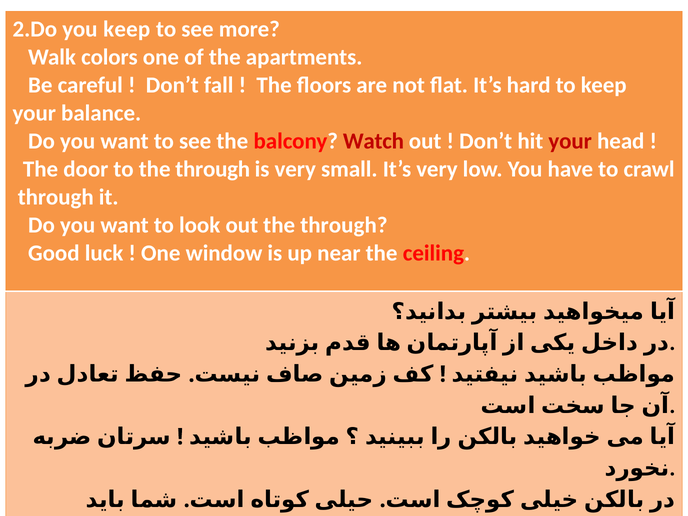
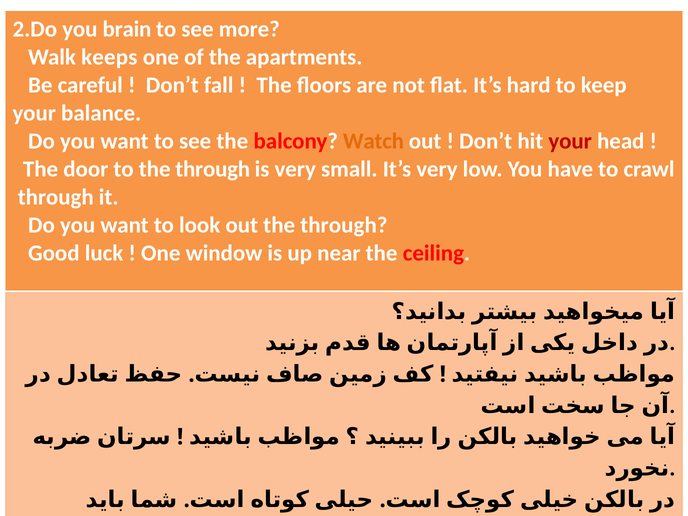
you keep: keep -> brain
colors: colors -> keeps
Watch colour: red -> orange
